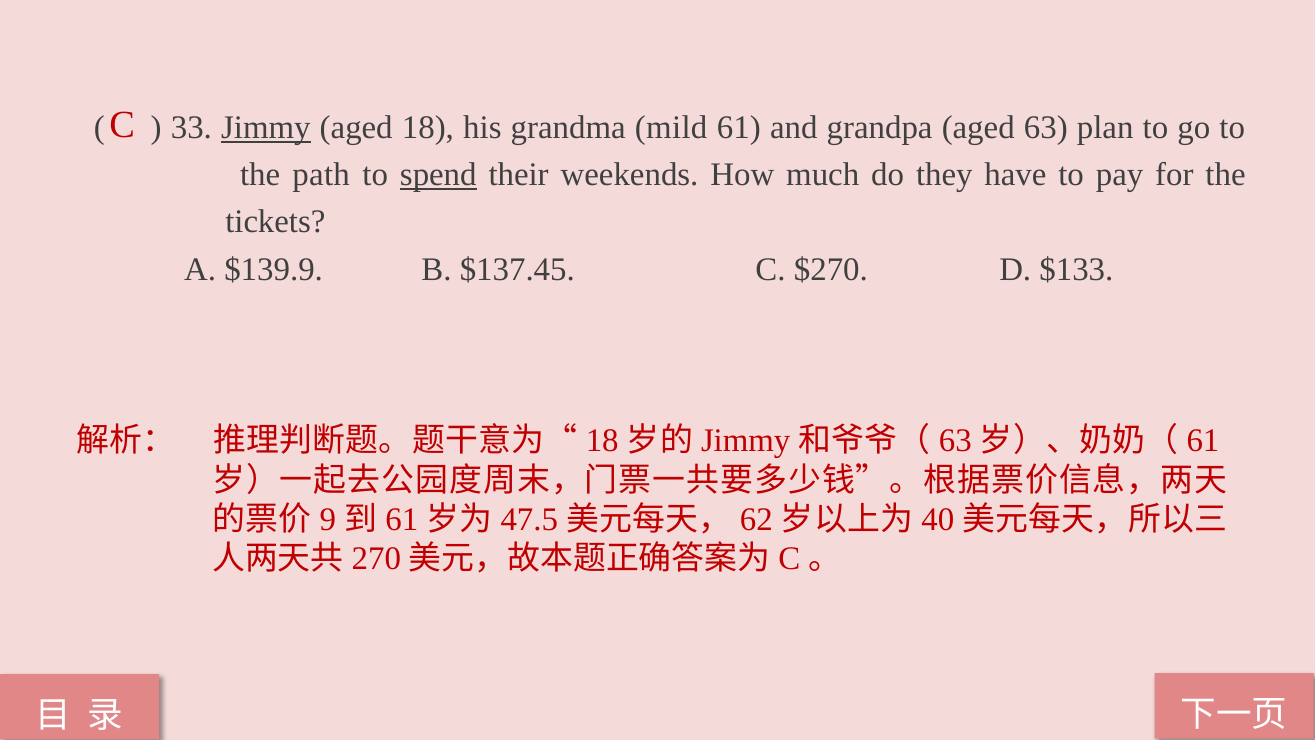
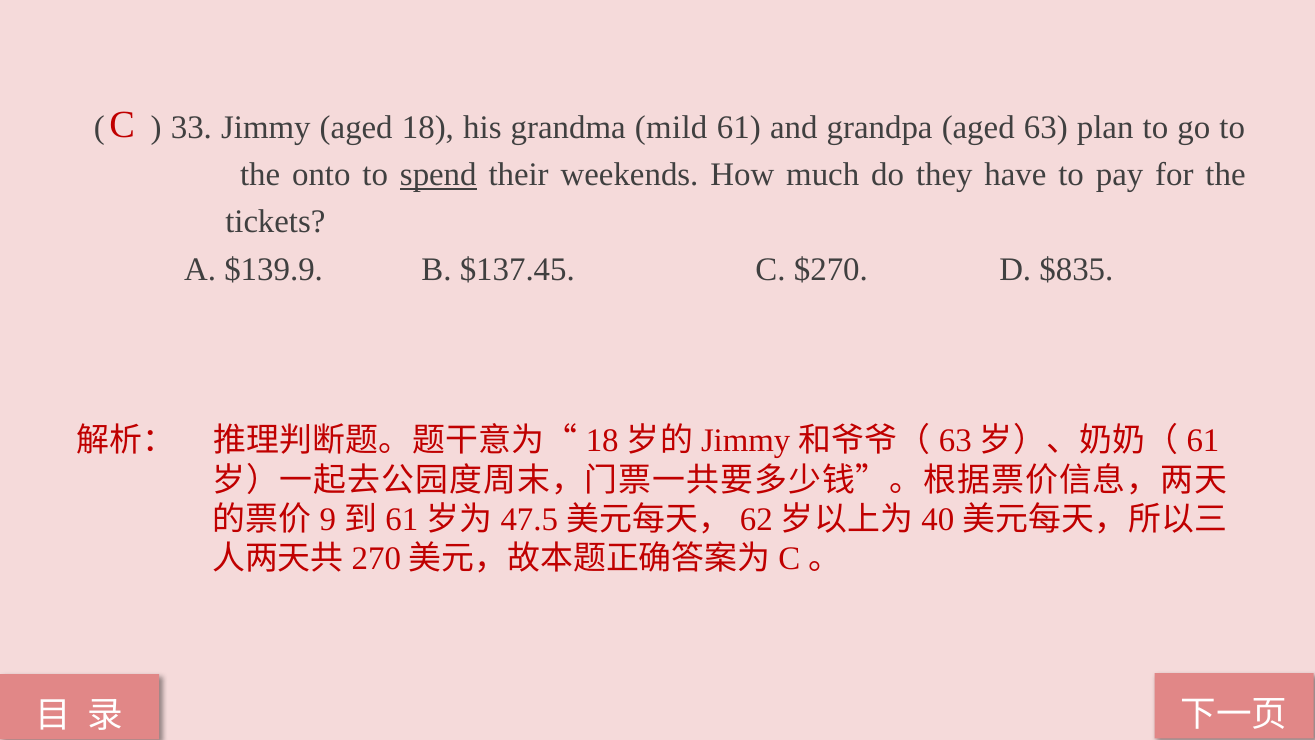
Jimmy underline: present -> none
path: path -> onto
$133: $133 -> $835
